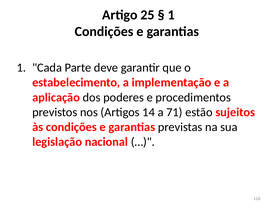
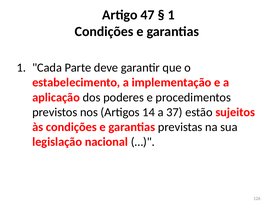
25: 25 -> 47
71: 71 -> 37
